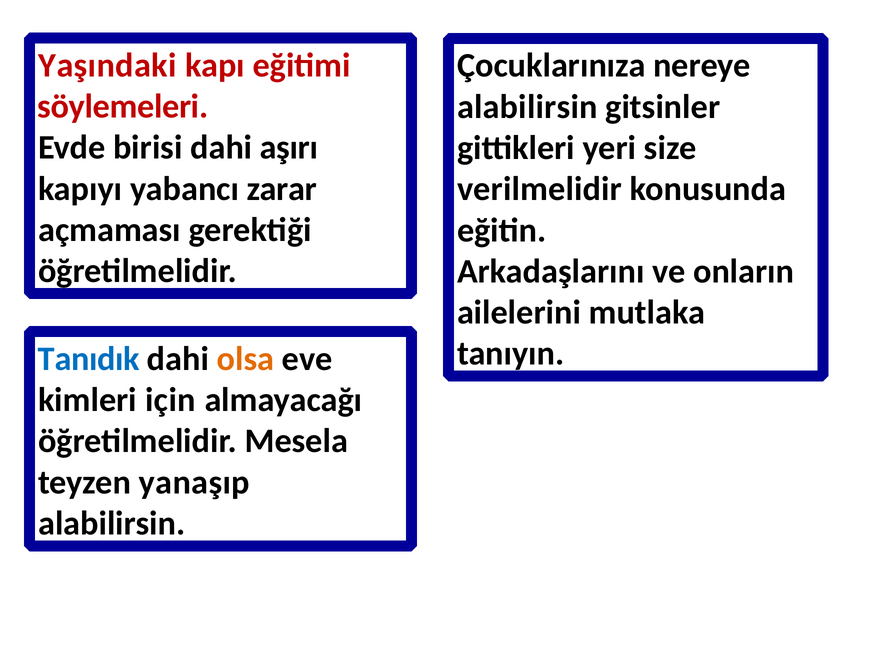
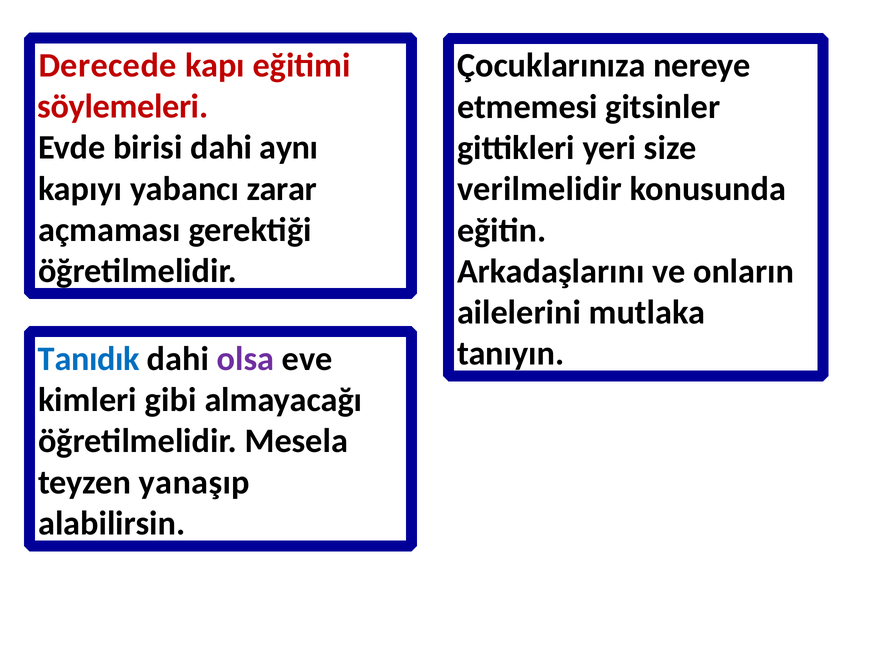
Yaşındaki: Yaşındaki -> Derecede
alabilirsin at (527, 107): alabilirsin -> etmemesi
aşırı: aşırı -> aynı
olsa colour: orange -> purple
için: için -> gibi
